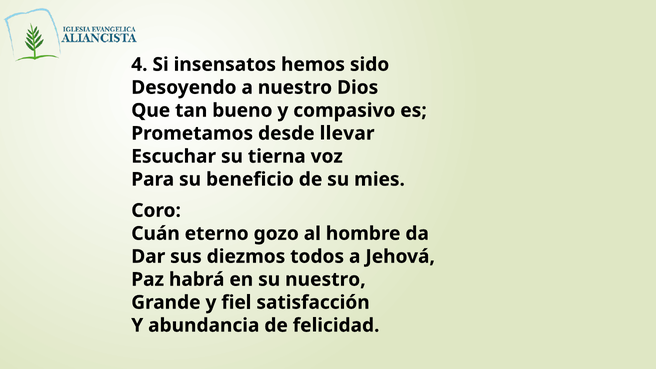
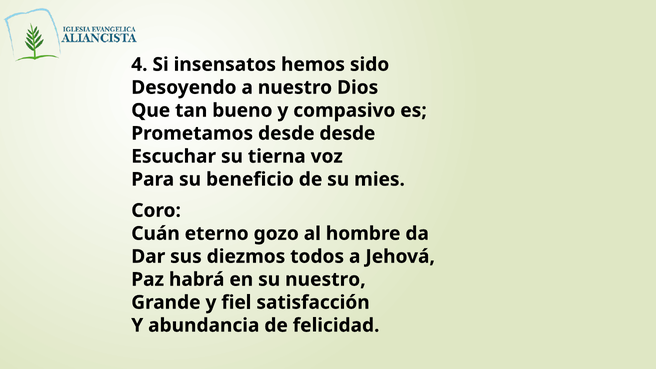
desde llevar: llevar -> desde
